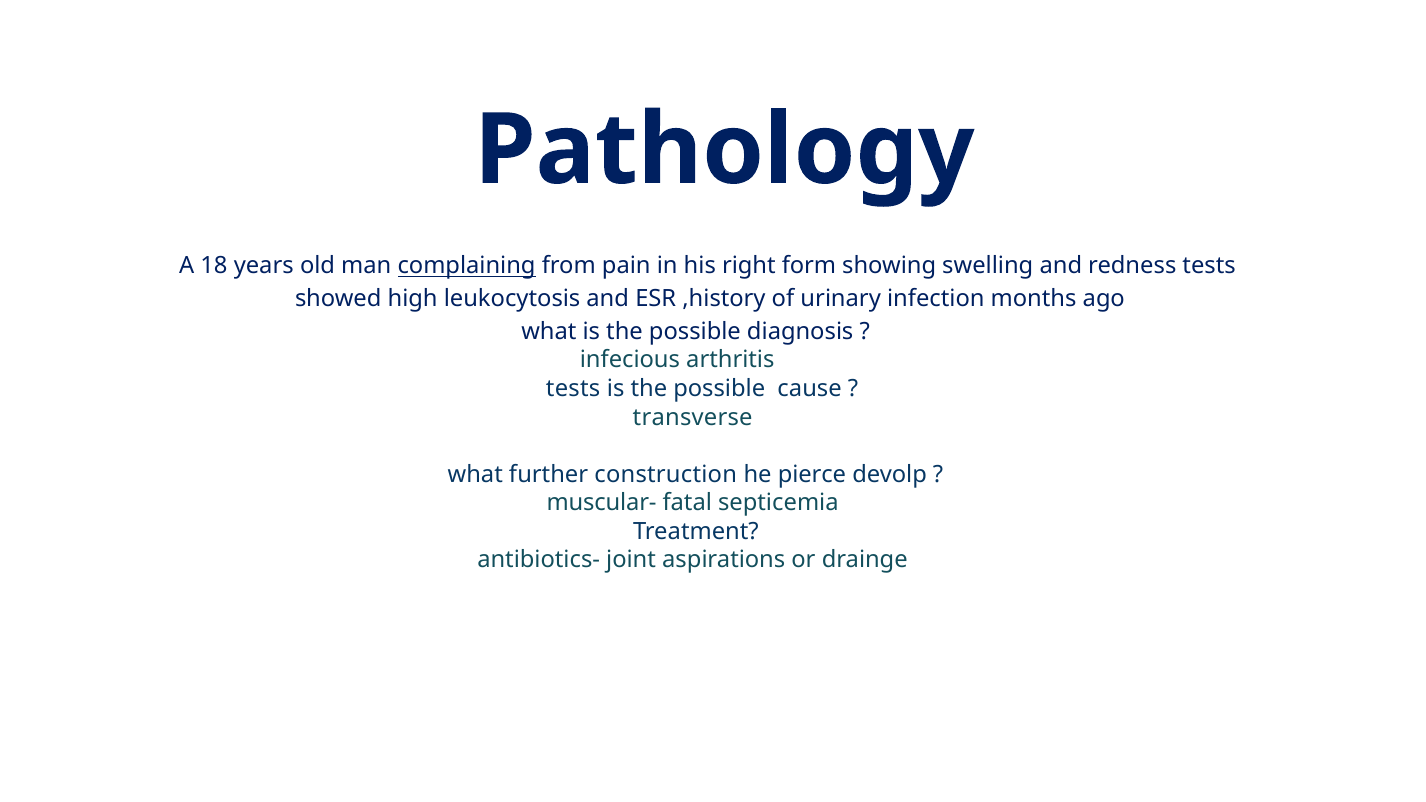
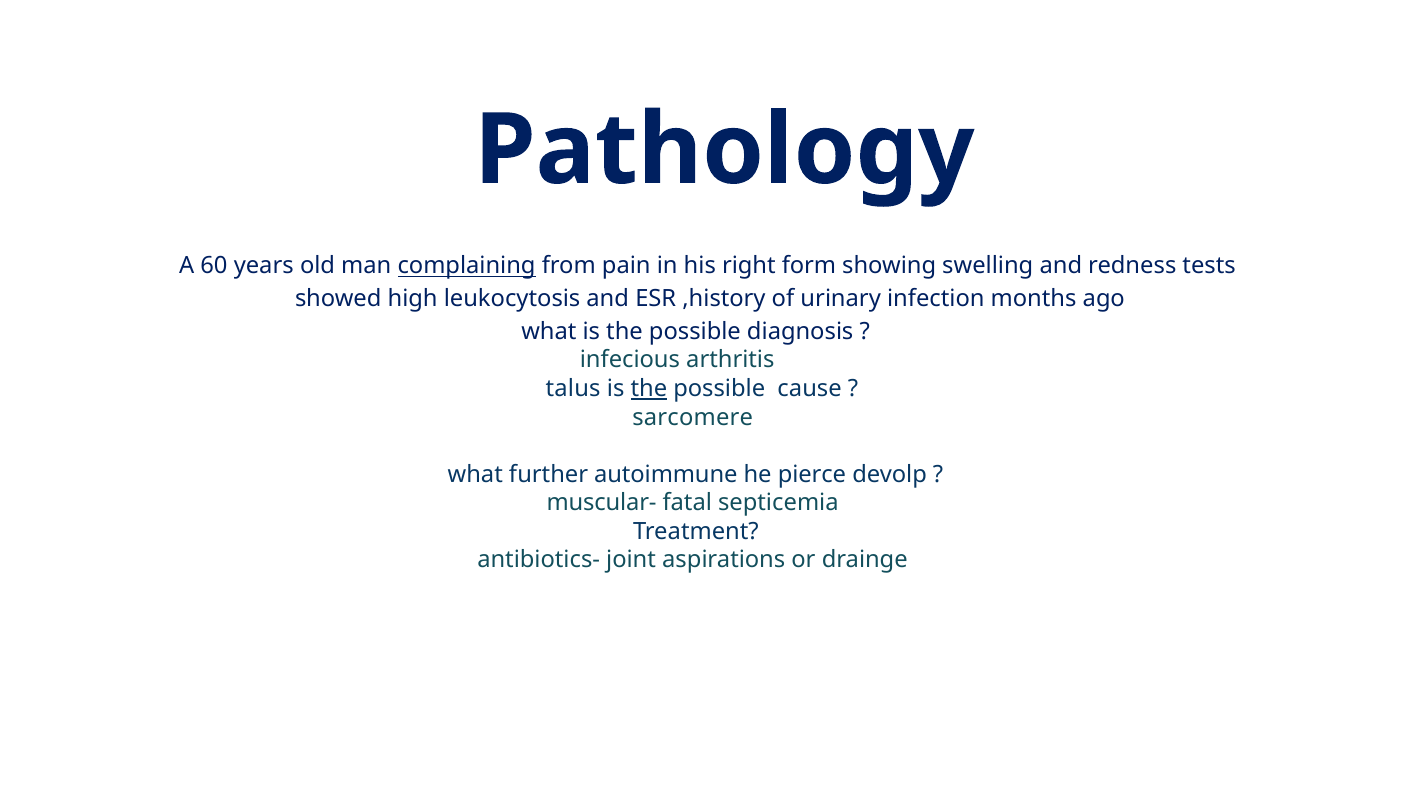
18: 18 -> 60
tests at (573, 389): tests -> talus
the at (649, 389) underline: none -> present
transverse: transverse -> sarcomere
construction: construction -> autoimmune
